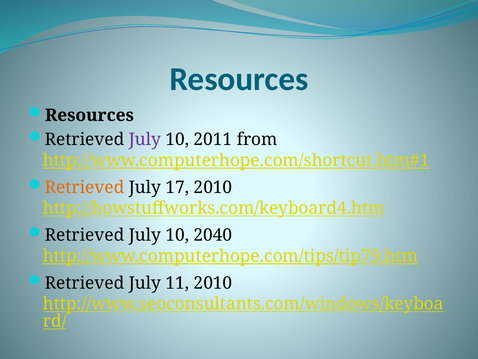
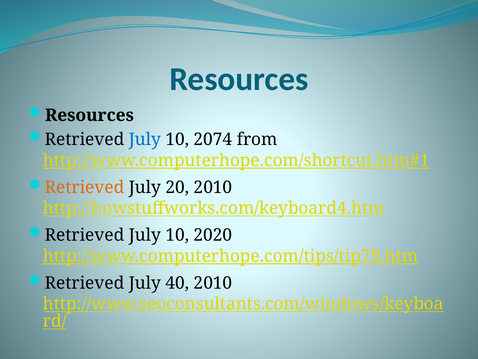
July at (145, 139) colour: purple -> blue
2011: 2011 -> 2074
17: 17 -> 20
2040: 2040 -> 2020
11: 11 -> 40
